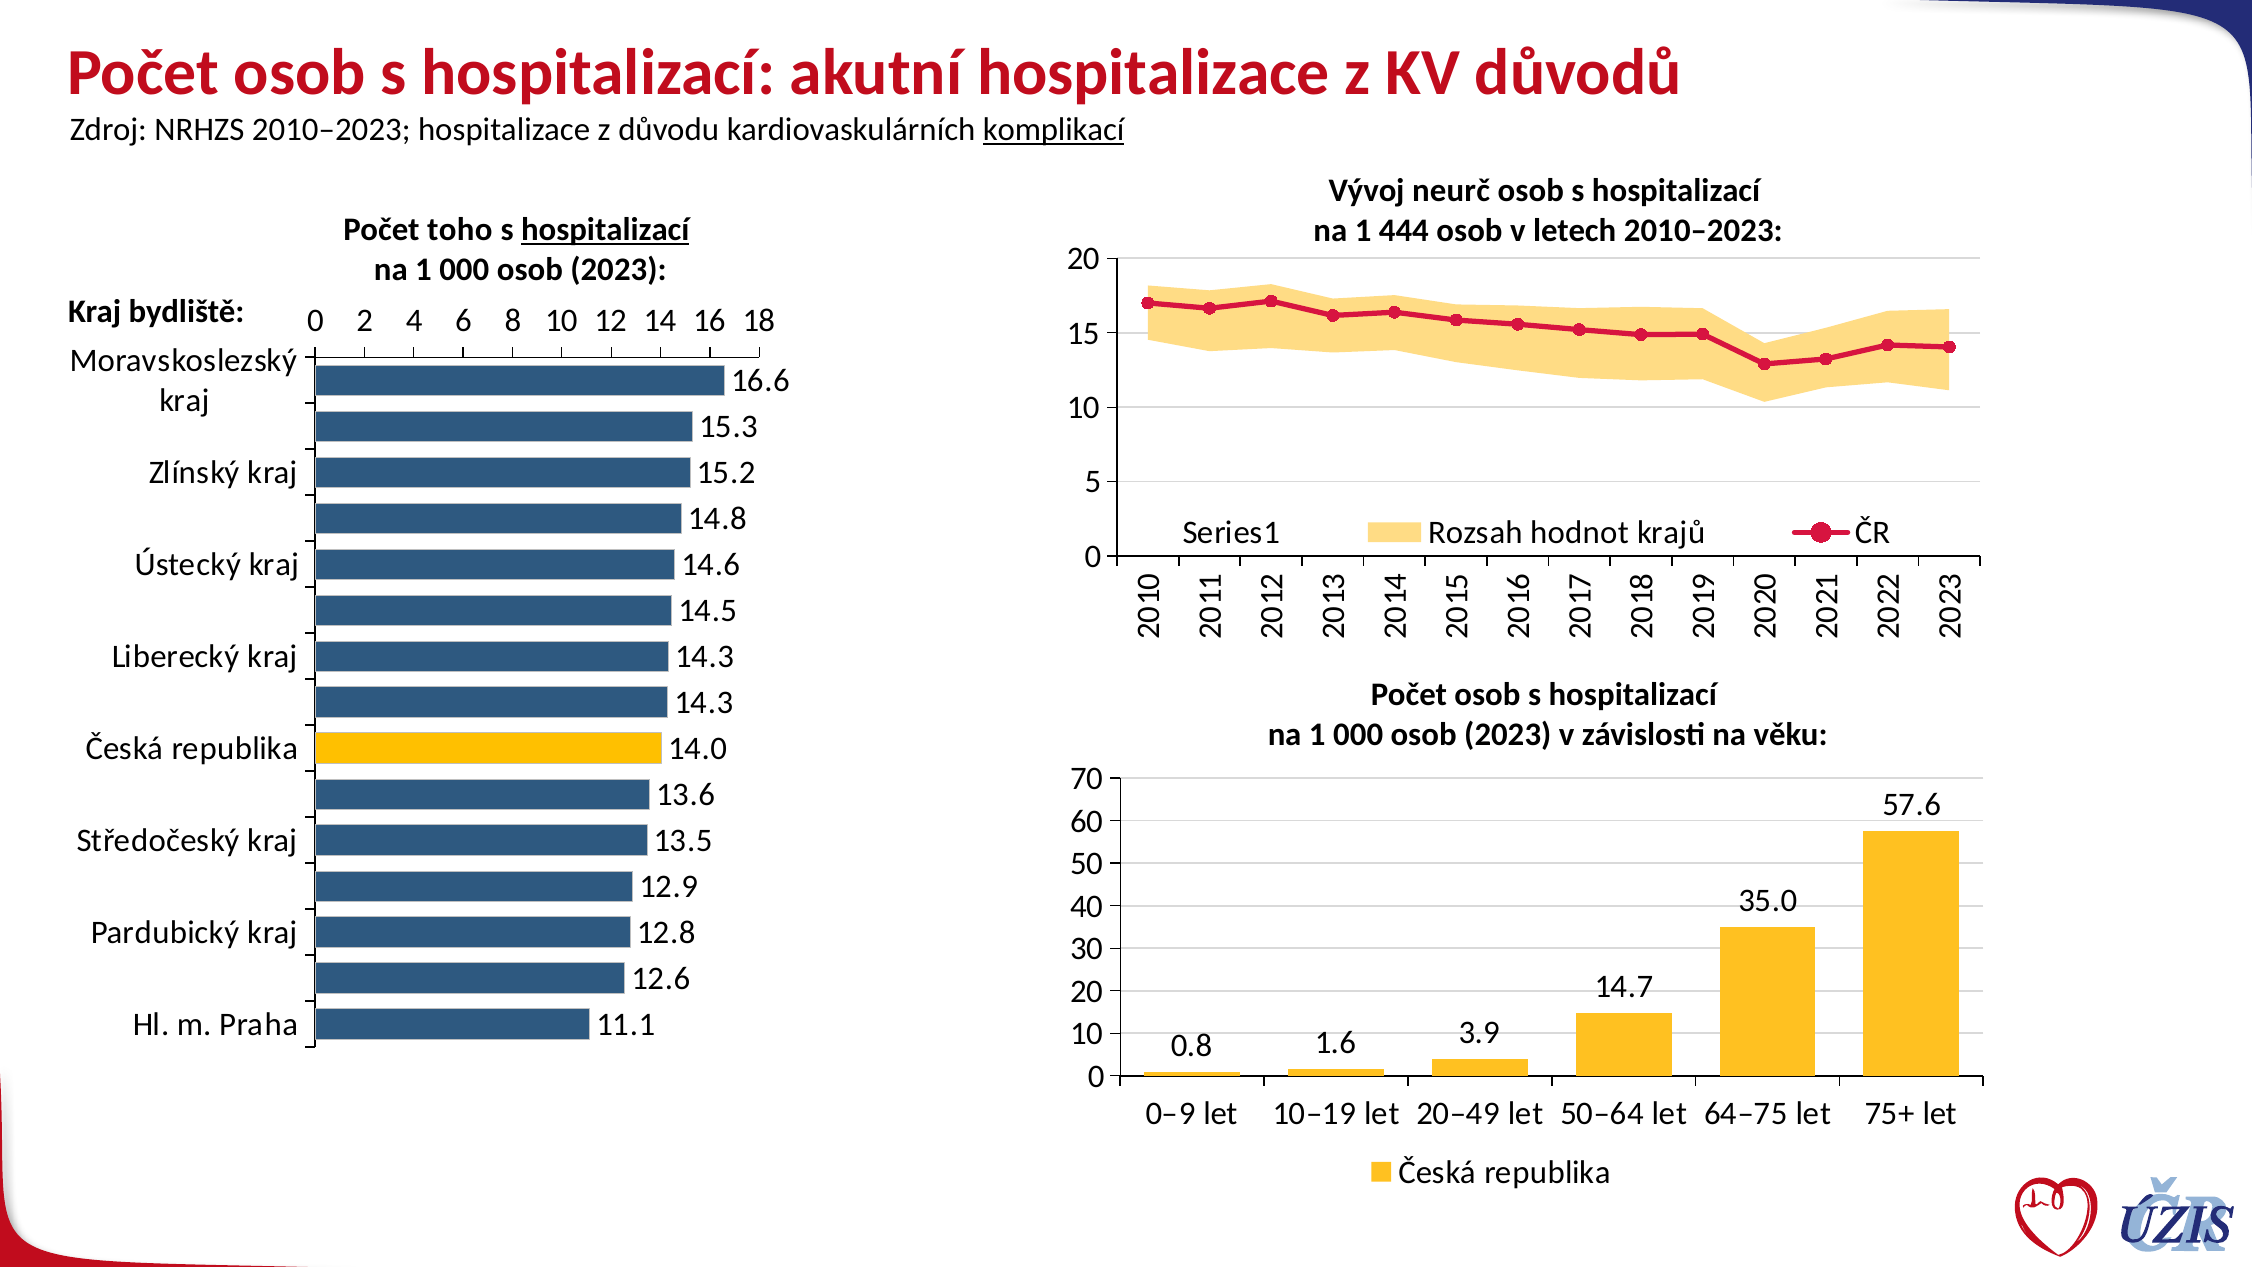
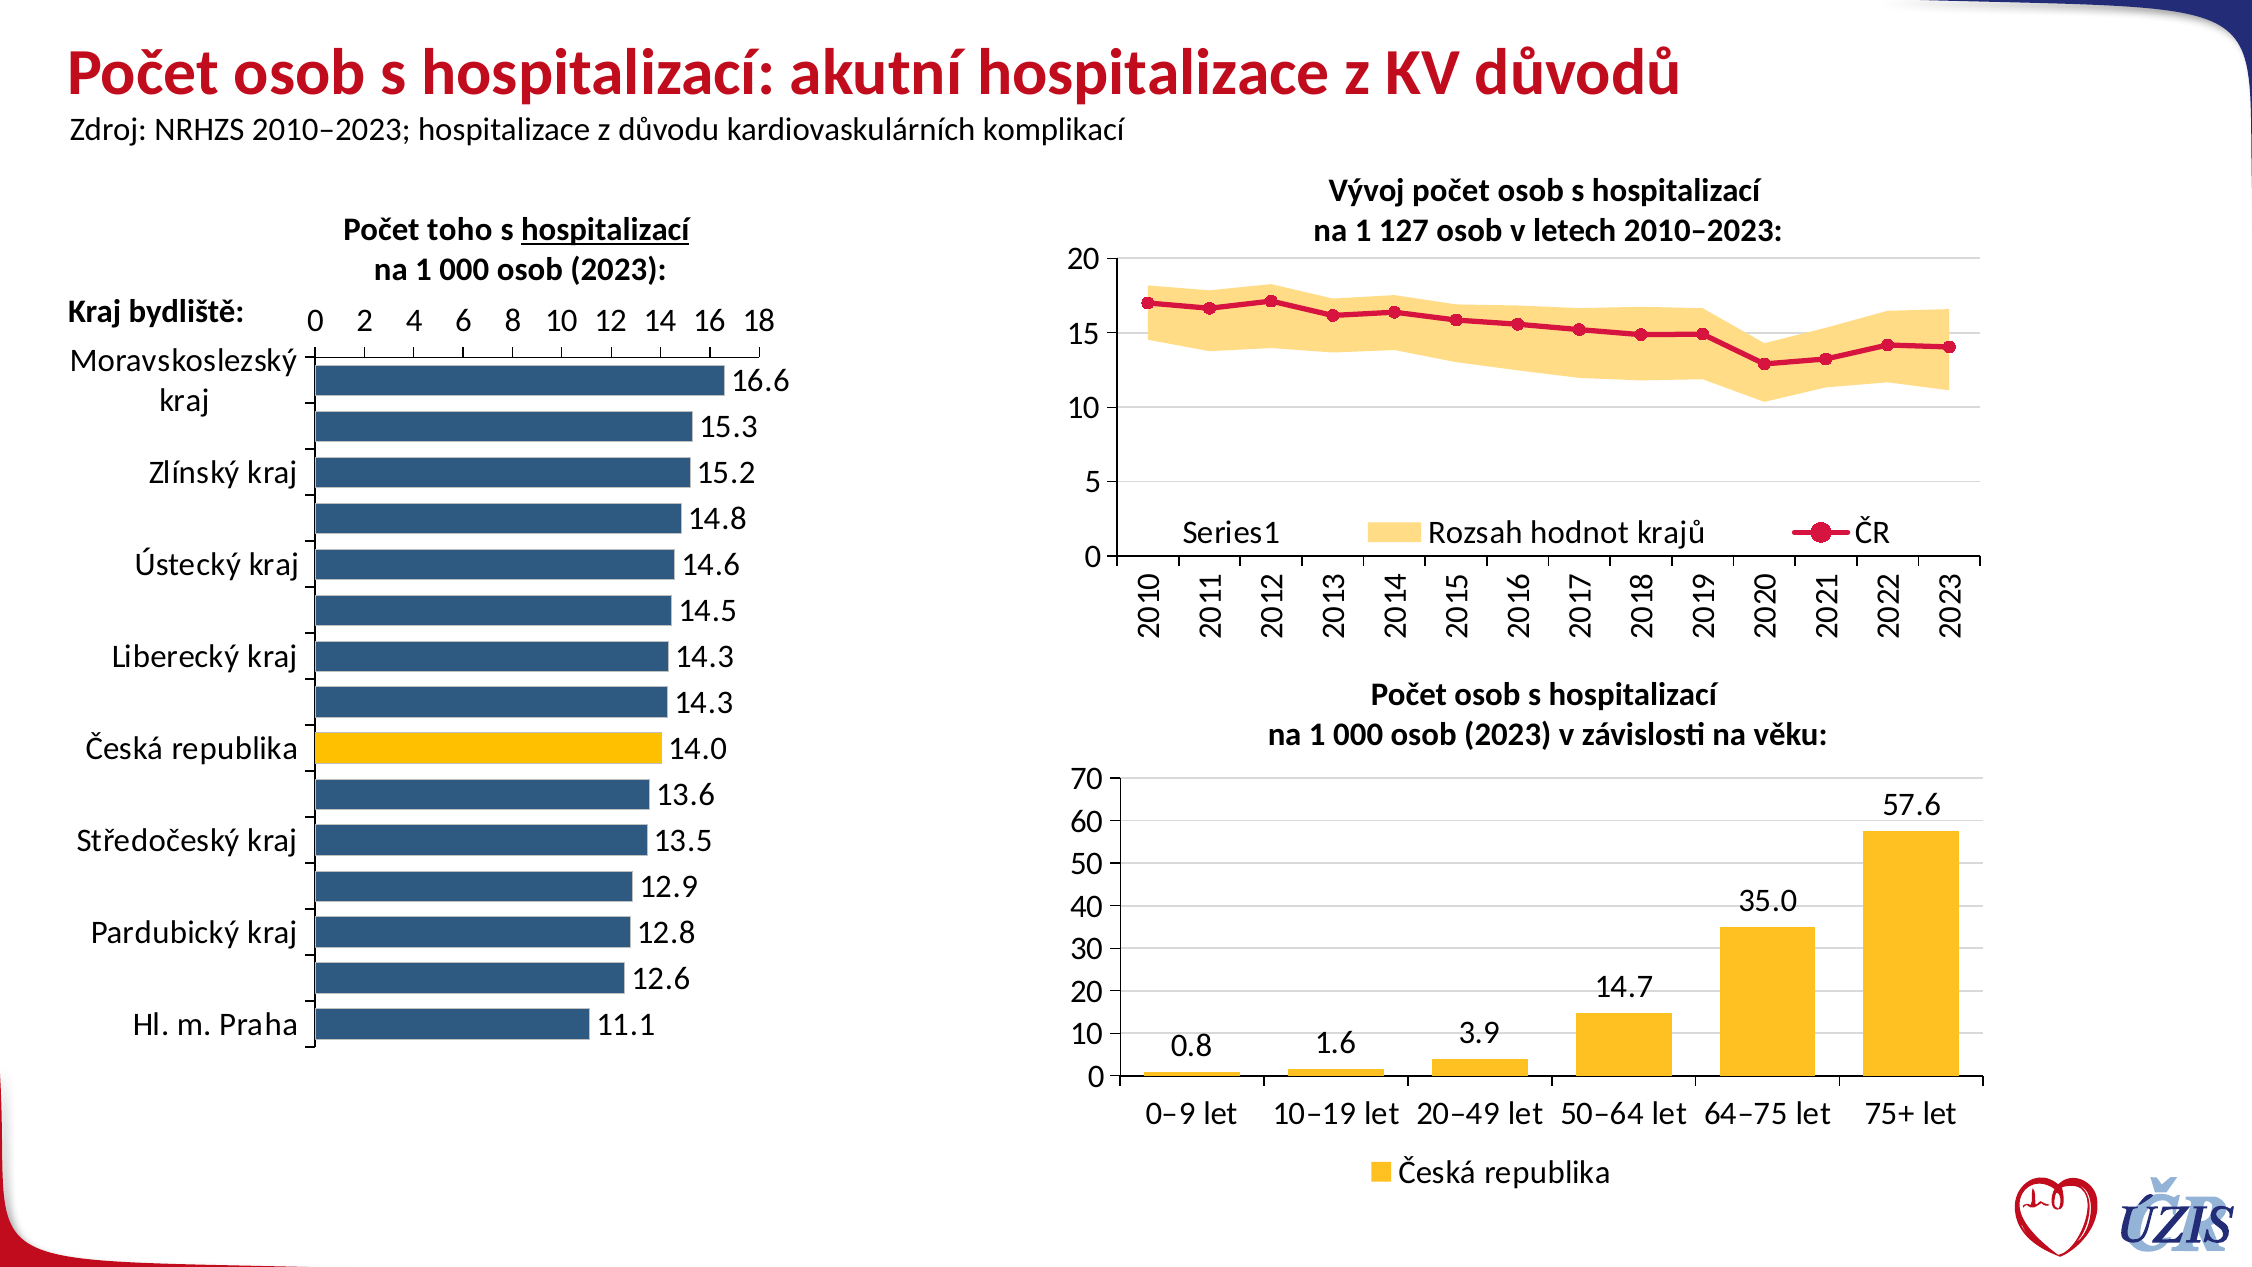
komplikací underline: present -> none
Vývoj neurč: neurč -> počet
444: 444 -> 127
